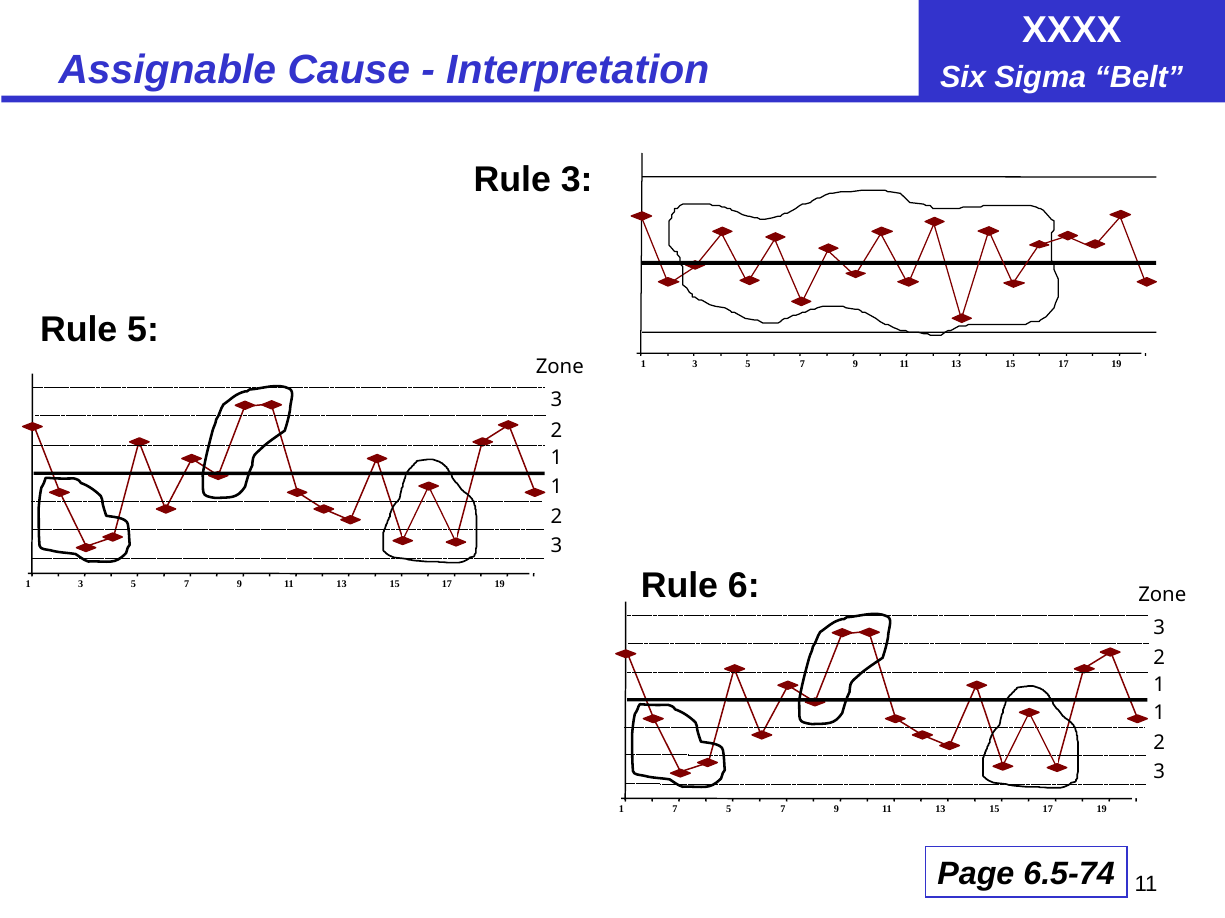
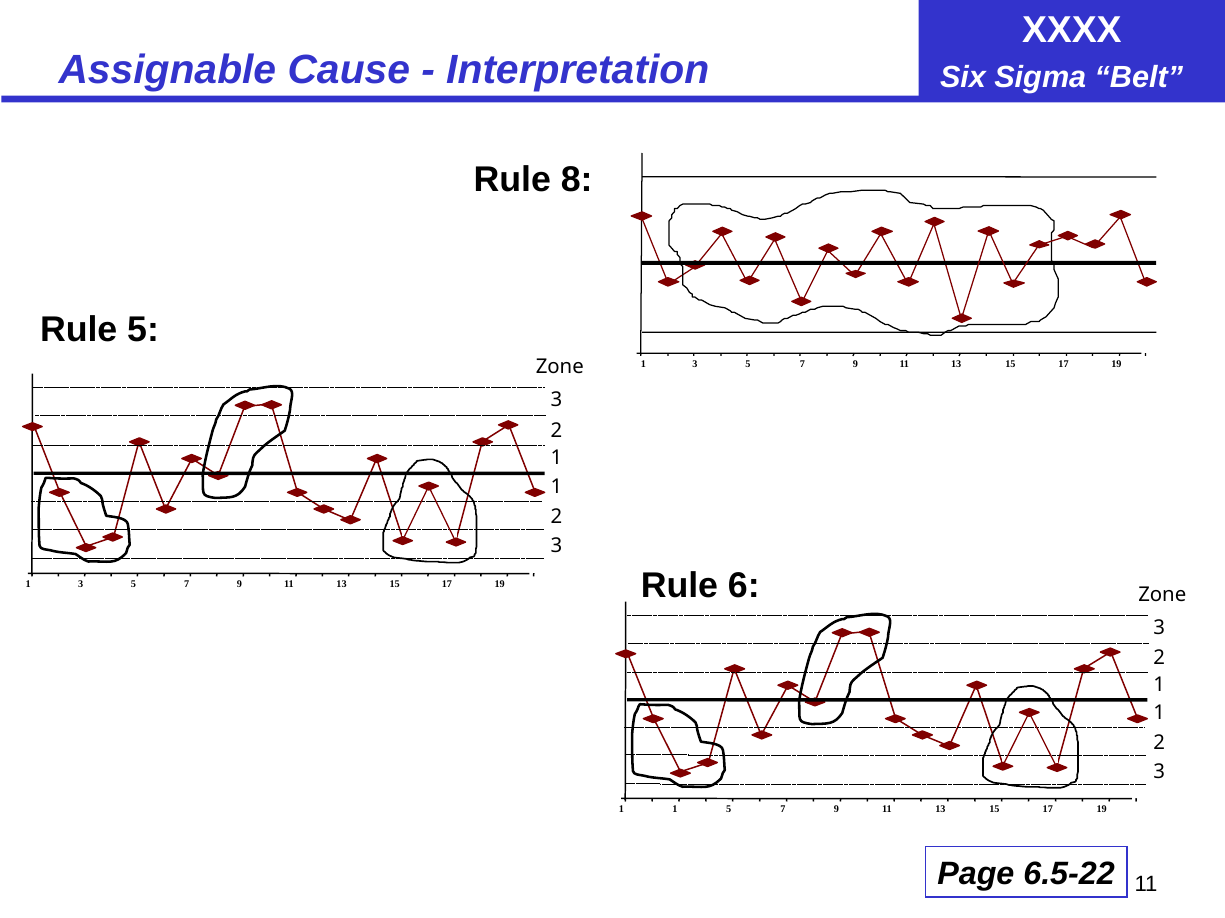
Rule 3: 3 -> 8
1 7: 7 -> 1
6.5-74: 6.5-74 -> 6.5-22
